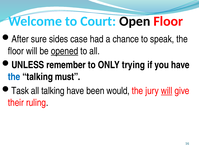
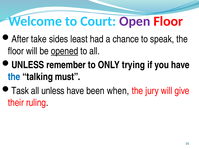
Open colour: black -> purple
sure: sure -> take
case: case -> least
all talking: talking -> unless
would: would -> when
will at (167, 91) underline: present -> none
